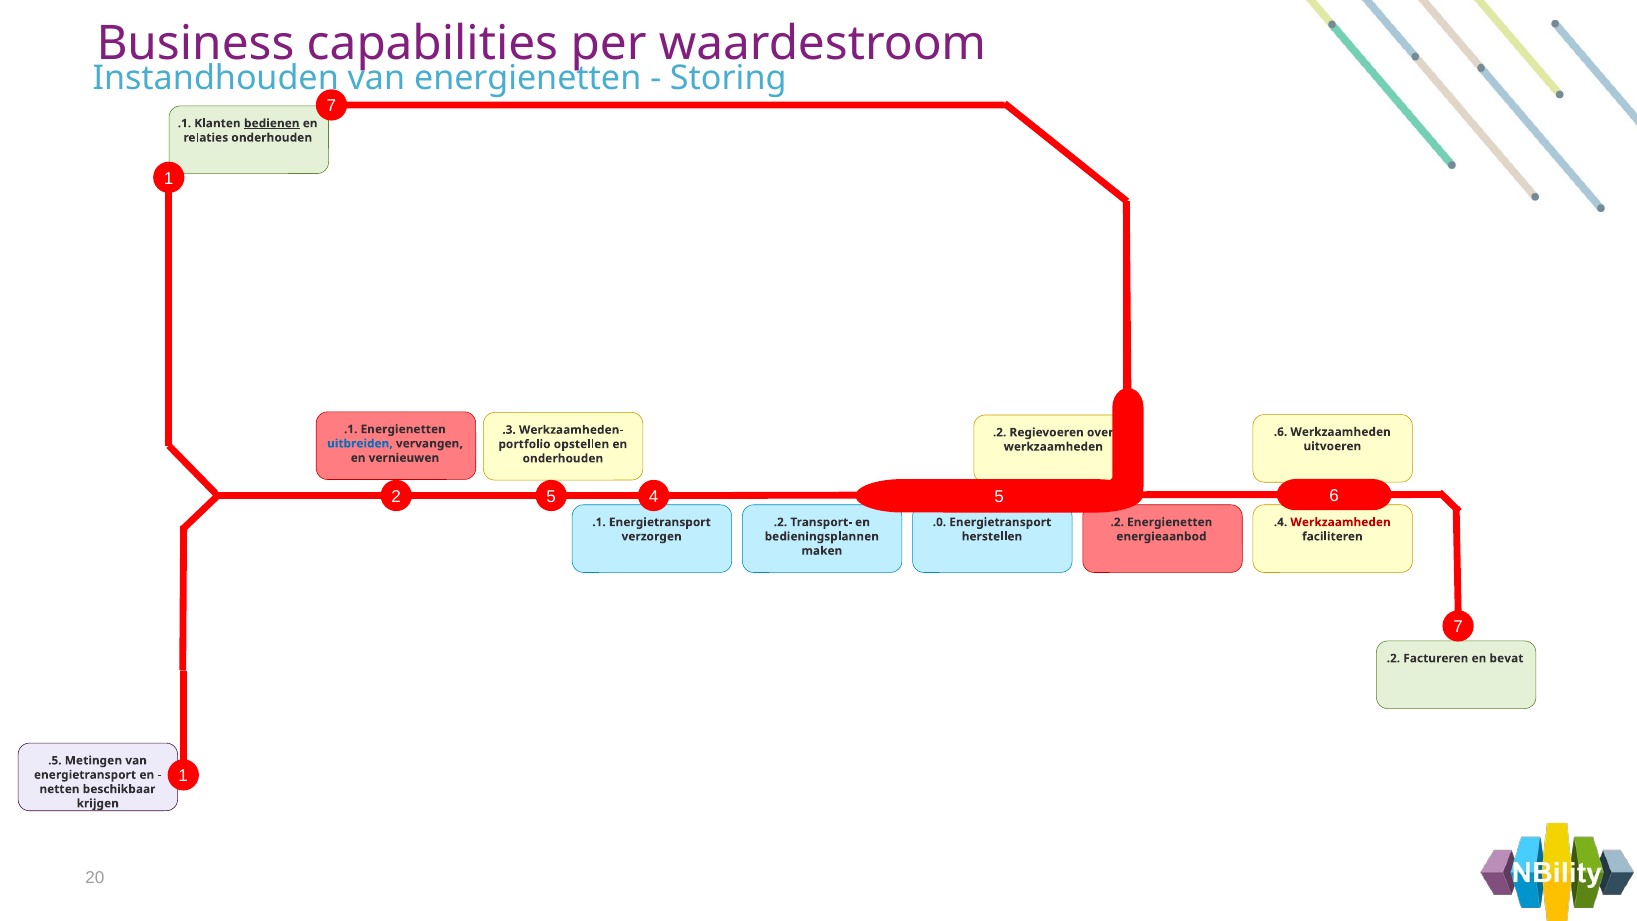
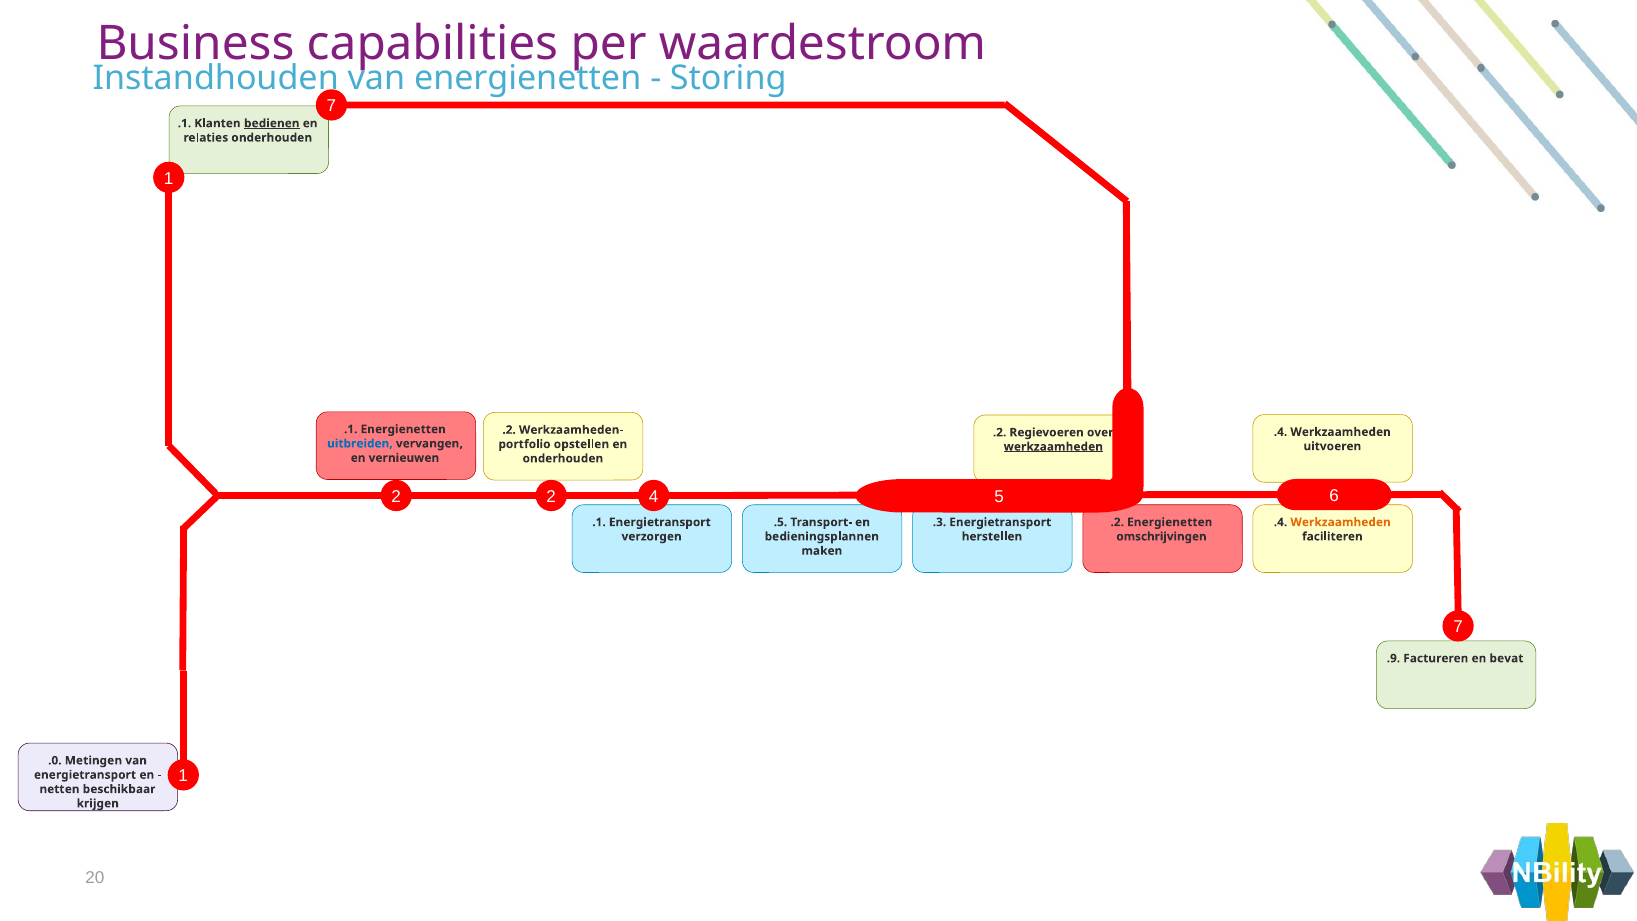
.3 at (509, 430): .3 -> .2
.6 at (1281, 432): .6 -> .4
werkzaamheden at (1053, 447) underline: none -> present
2 5: 5 -> 2
.2 at (780, 522): .2 -> .5
.0: .0 -> .3
Werkzaamheden at (1341, 522) colour: red -> orange
energieaanbod: energieaanbod -> omschrijvingen
.2 at (1393, 658): .2 -> .9
.5: .5 -> .0
